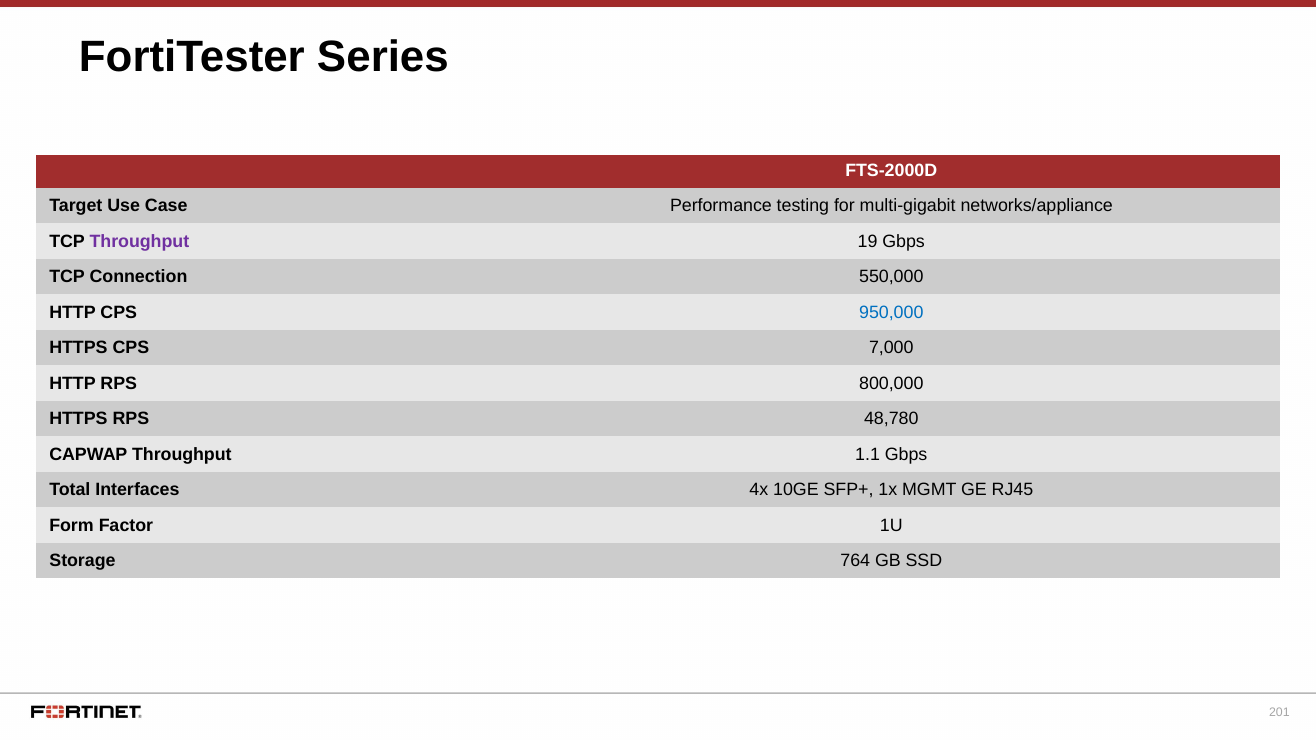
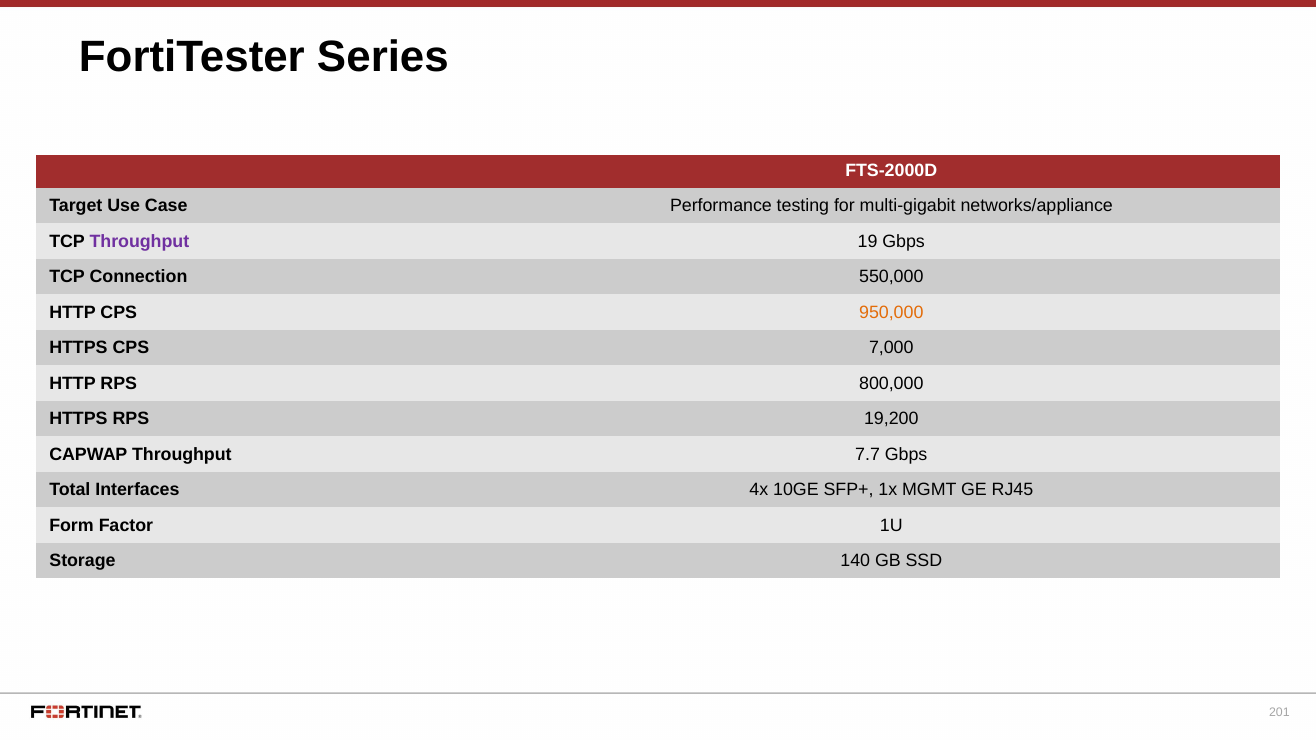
950,000 colour: blue -> orange
48,780: 48,780 -> 19,200
1.1: 1.1 -> 7.7
764: 764 -> 140
